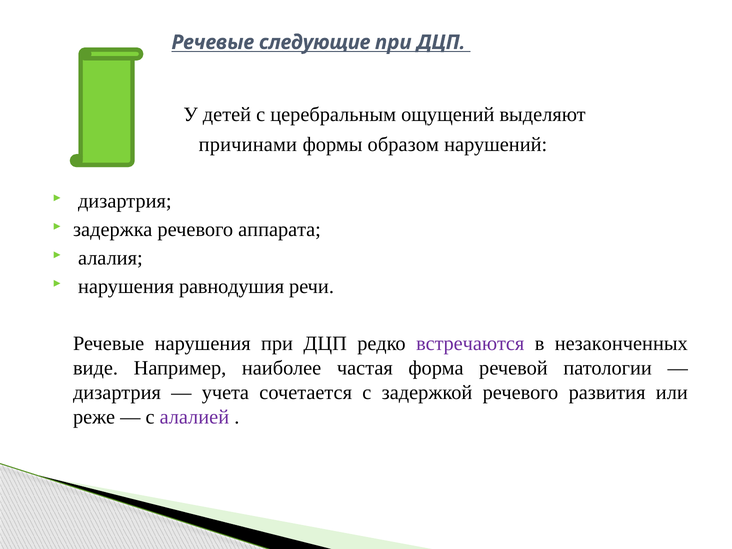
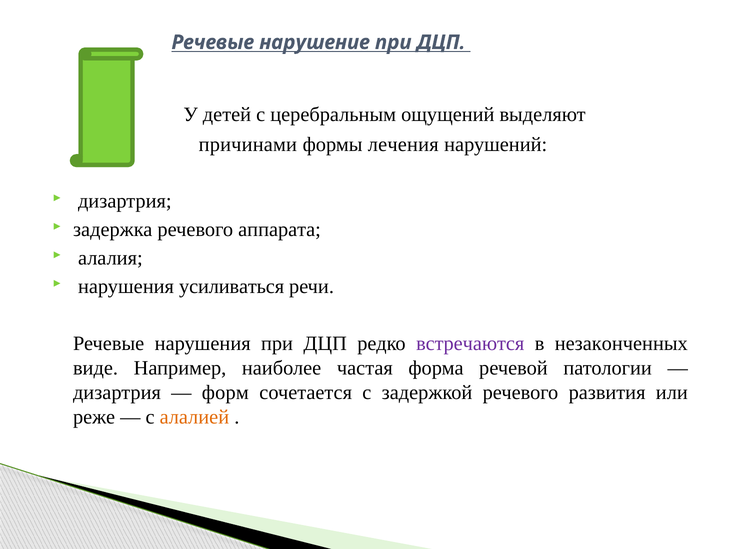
следующие: следующие -> нарушение
образом: образом -> лечения
равнодушия: равнодушия -> усиливаться
учета: учета -> форм
алалией colour: purple -> orange
